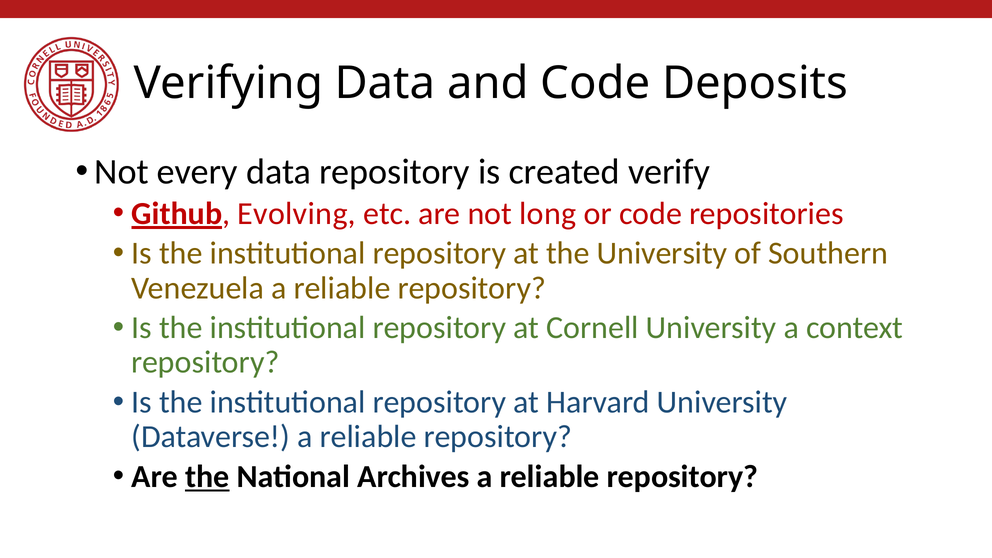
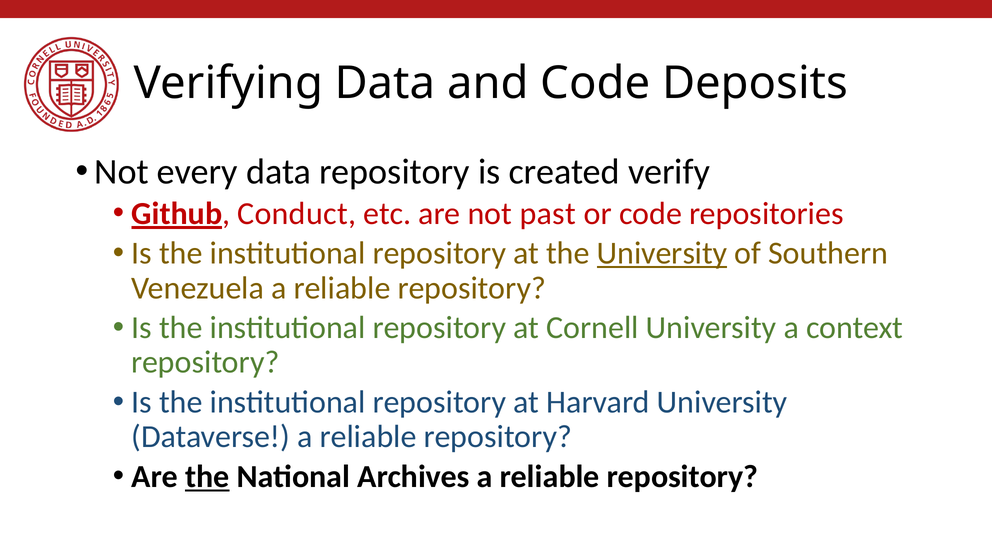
Evolving: Evolving -> Conduct
long: long -> past
University at (662, 253) underline: none -> present
